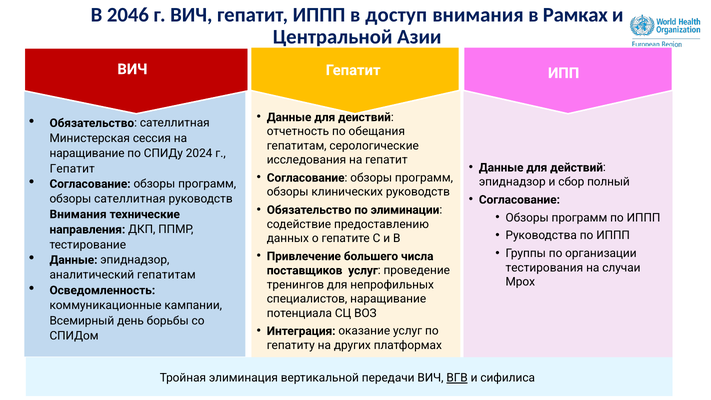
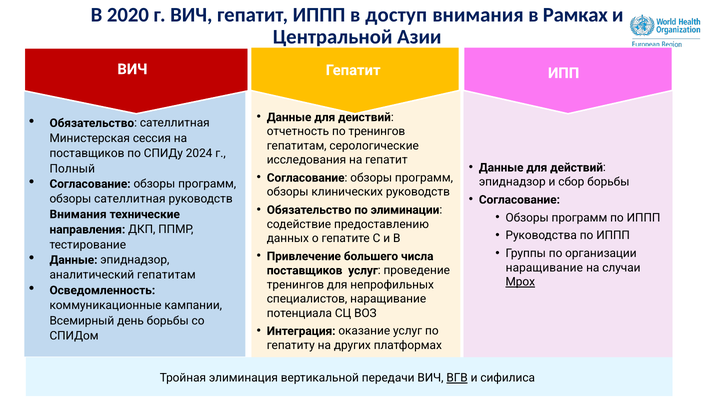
2046: 2046 -> 2020
по обещания: обещания -> тренингов
наращивание at (87, 153): наращивание -> поставщиков
Гепатит at (72, 169): Гепатит -> Полный
сбор полный: полный -> борьбы
тестирования at (544, 268): тестирования -> наращивание
Mpox underline: none -> present
